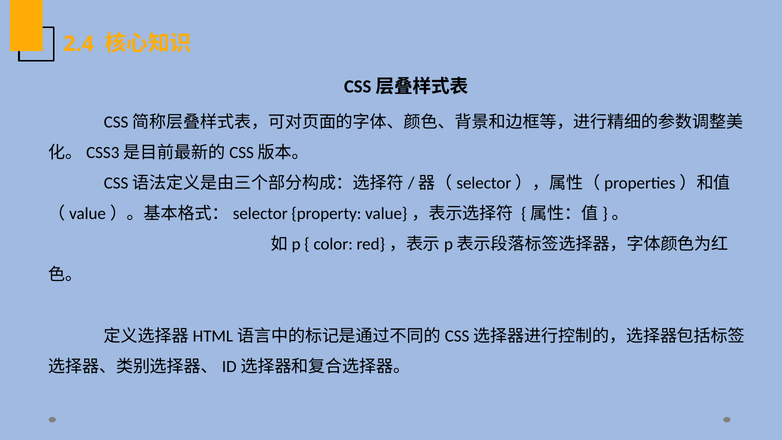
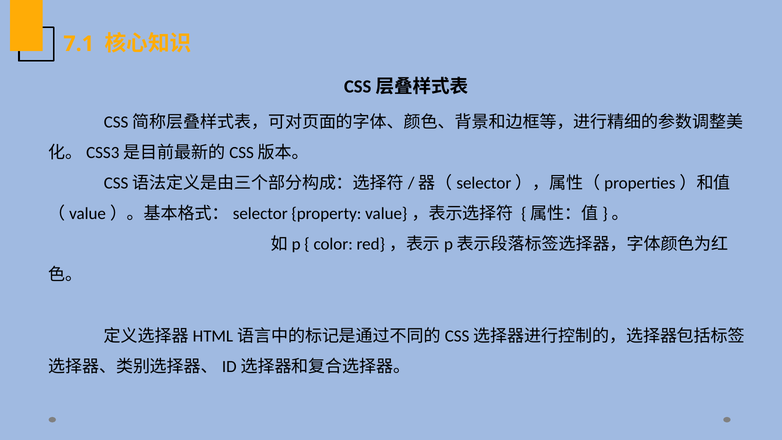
2.4: 2.4 -> 7.1
